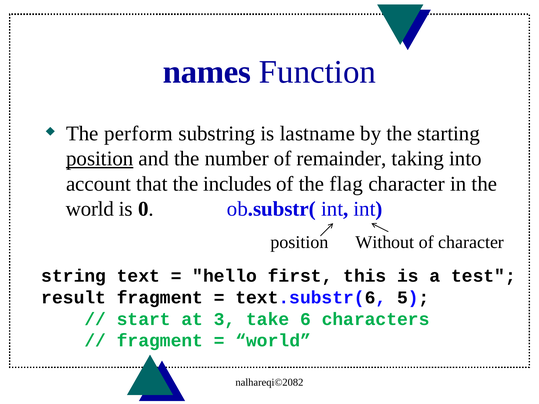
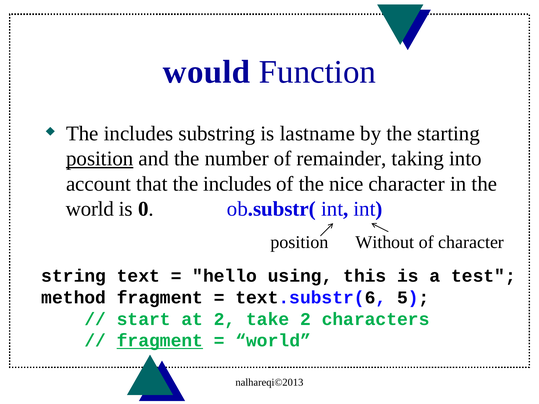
names: names -> would
perform at (139, 134): perform -> includes
flag: flag -> nice
first: first -> using
result: result -> method
at 3: 3 -> 2
take 6: 6 -> 2
fragment at (160, 341) underline: none -> present
nalhareqi©2082: nalhareqi©2082 -> nalhareqi©2013
